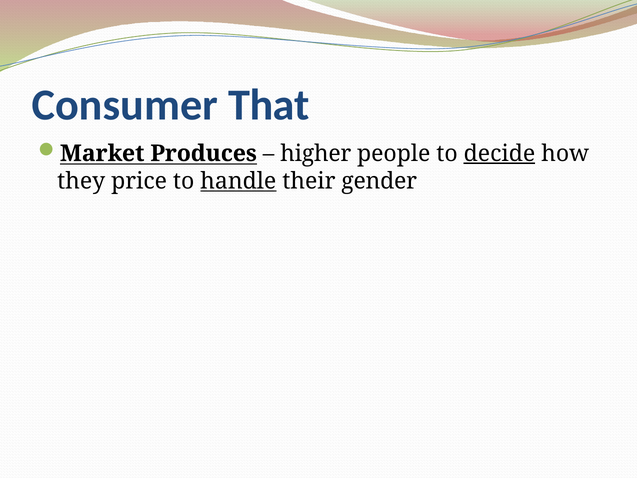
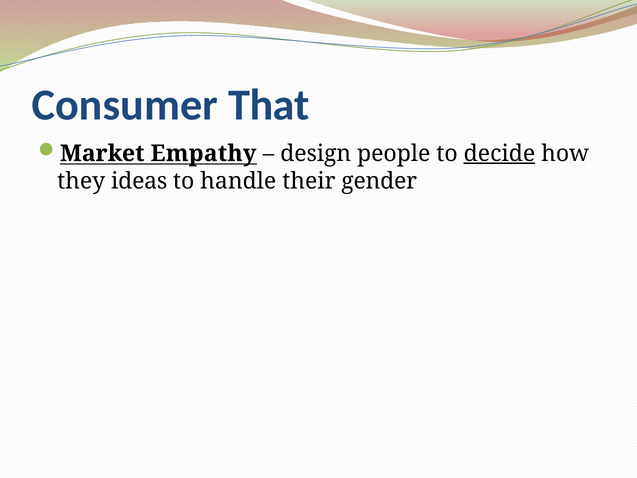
Produces: Produces -> Empathy
higher: higher -> design
price: price -> ideas
handle underline: present -> none
